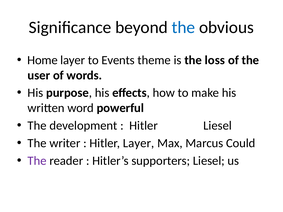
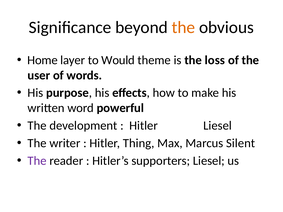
the at (183, 27) colour: blue -> orange
Events: Events -> Would
Hitler Layer: Layer -> Thing
Could: Could -> Silent
